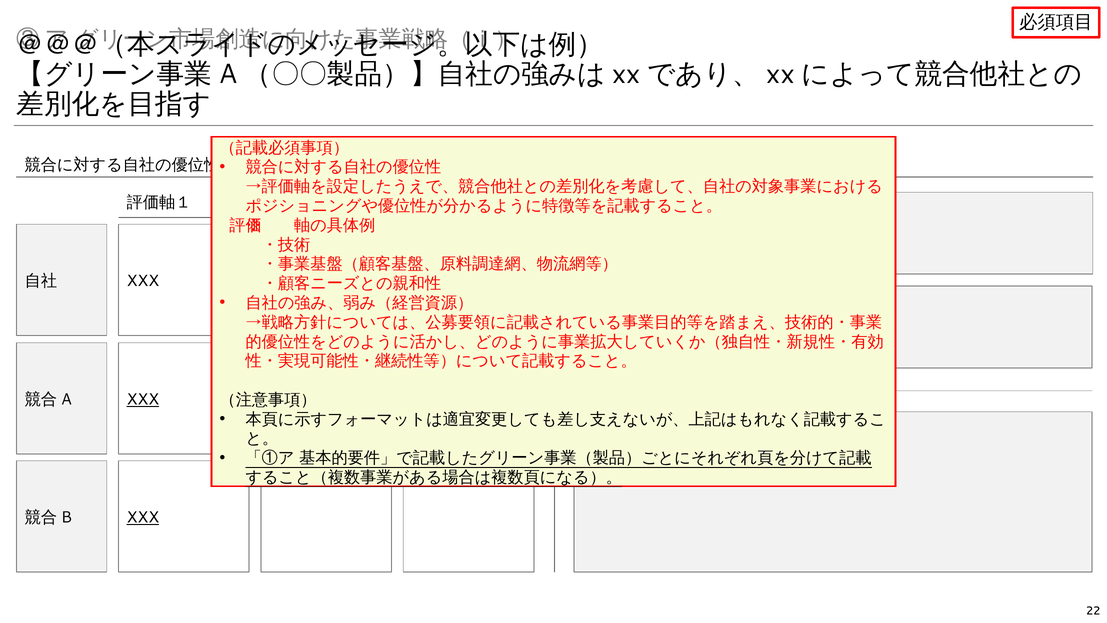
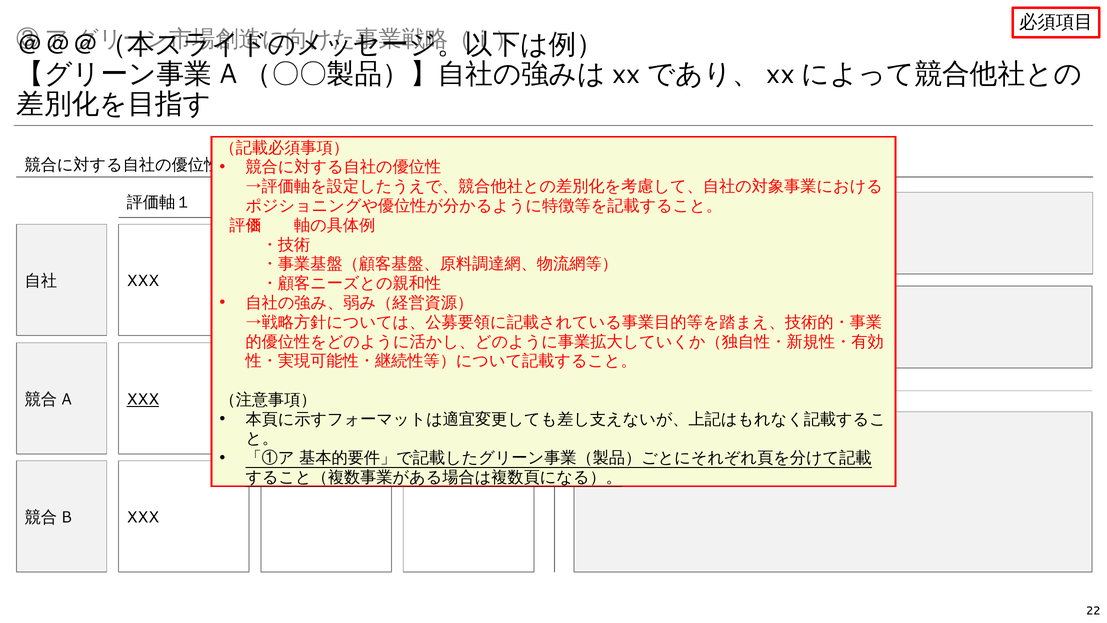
XXX at (143, 517) underline: present -> none
